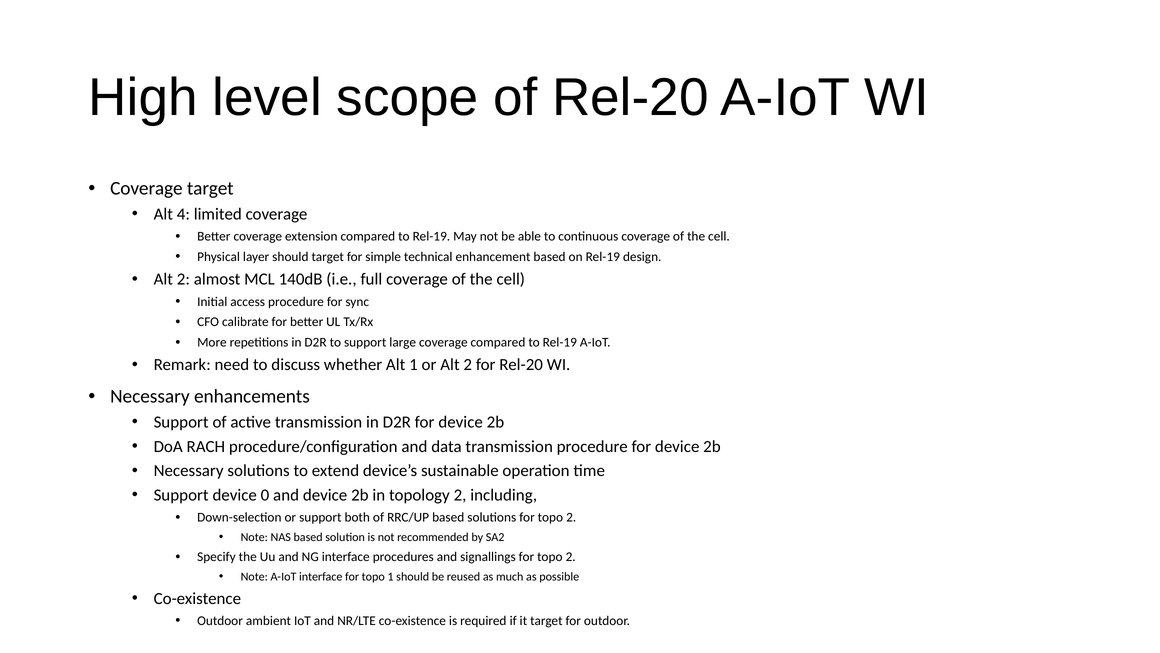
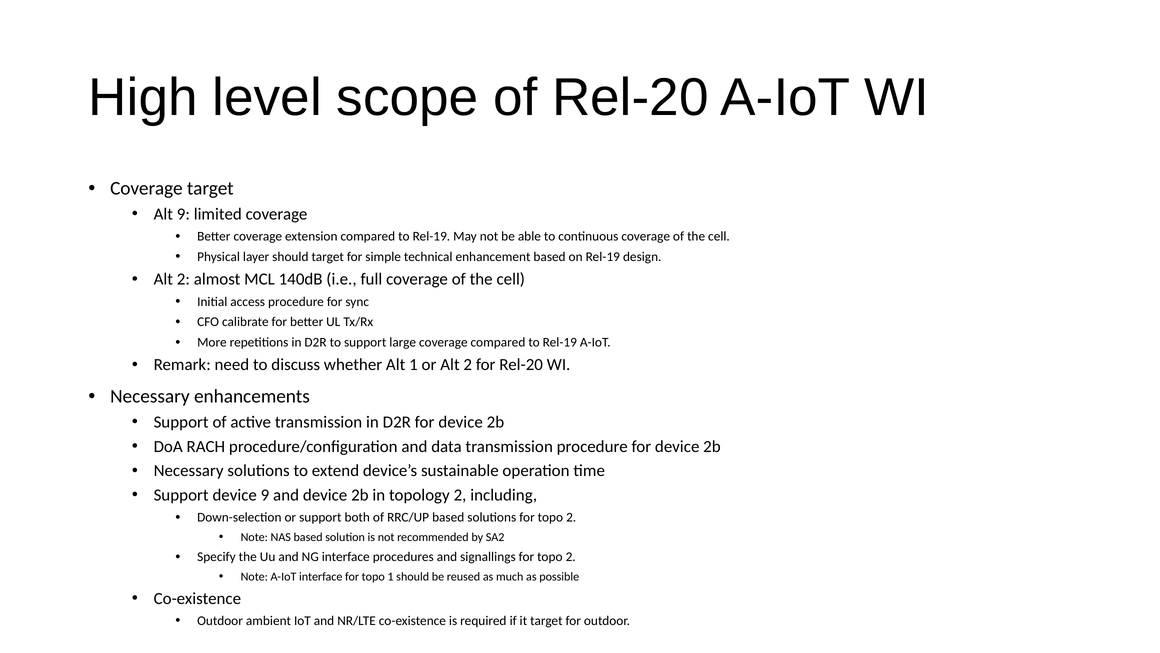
Alt 4: 4 -> 9
device 0: 0 -> 9
